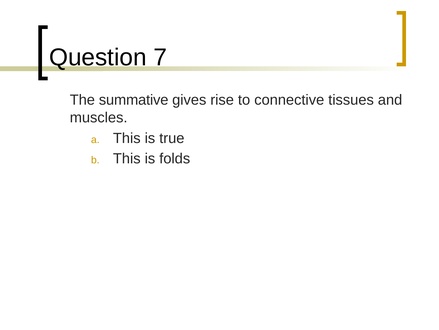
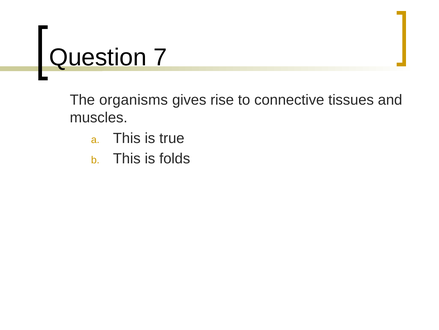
summative: summative -> organisms
